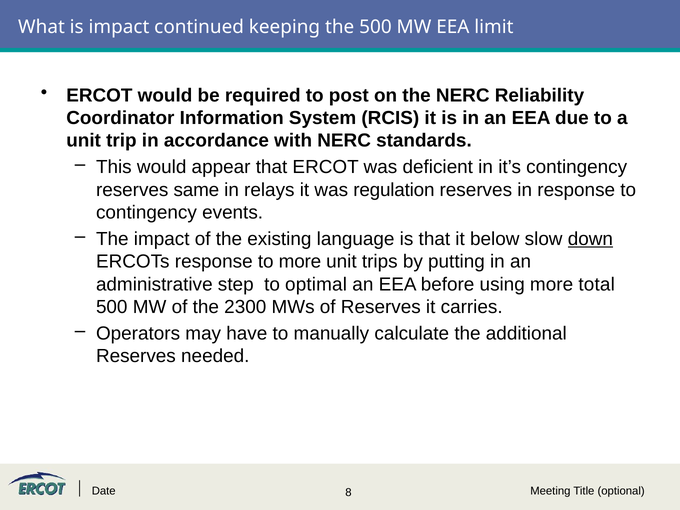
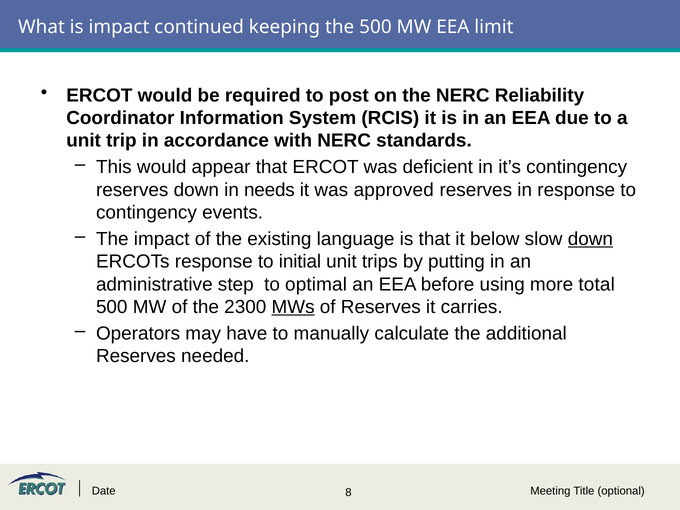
reserves same: same -> down
relays: relays -> needs
regulation: regulation -> approved
to more: more -> initial
MWs underline: none -> present
